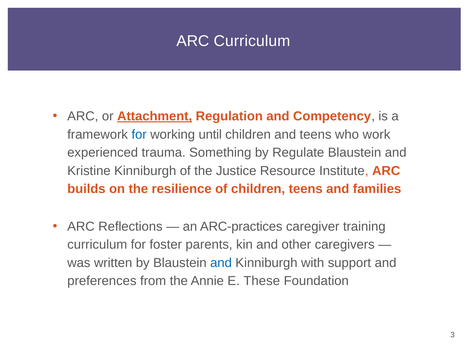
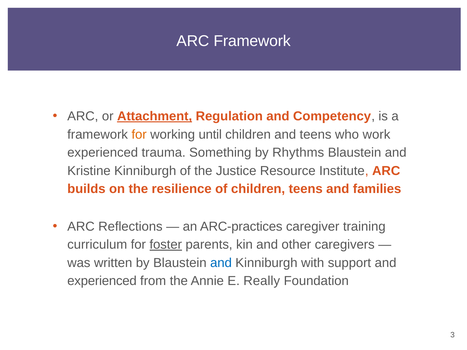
ARC Curriculum: Curriculum -> Framework
for at (139, 135) colour: blue -> orange
Regulate: Regulate -> Rhythms
foster underline: none -> present
preferences at (102, 281): preferences -> experienced
These: These -> Really
